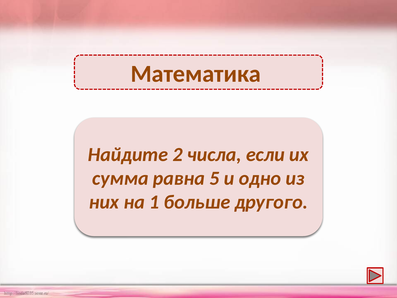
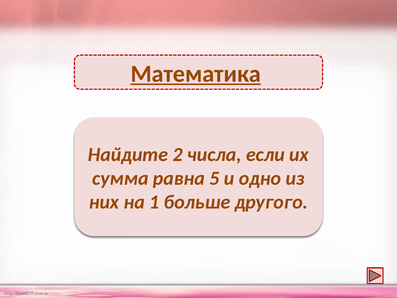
Математика underline: none -> present
